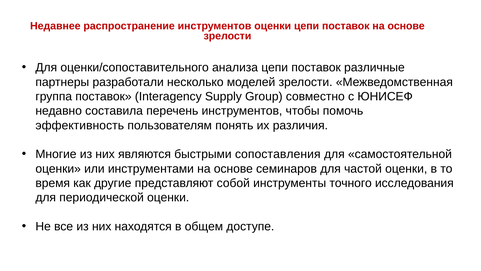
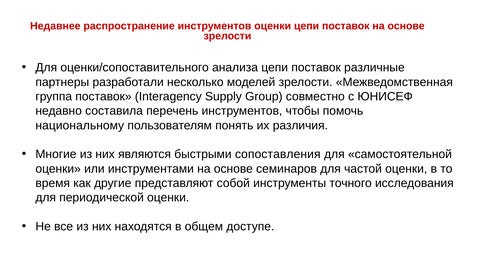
эффективность: эффективность -> национальному
